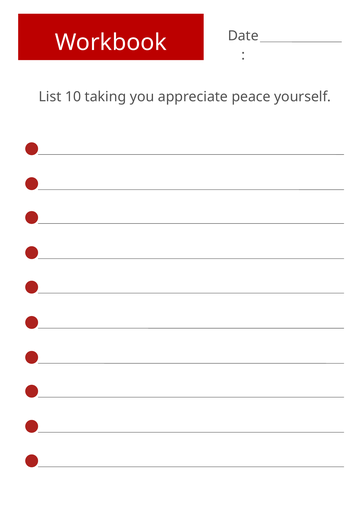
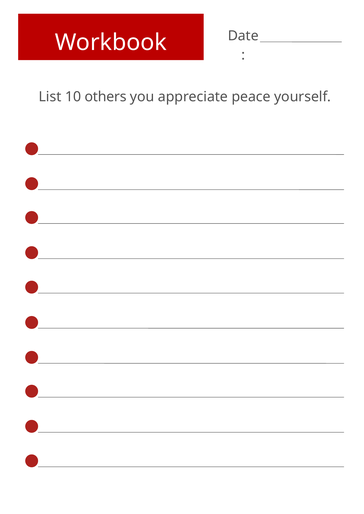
taking: taking -> others
